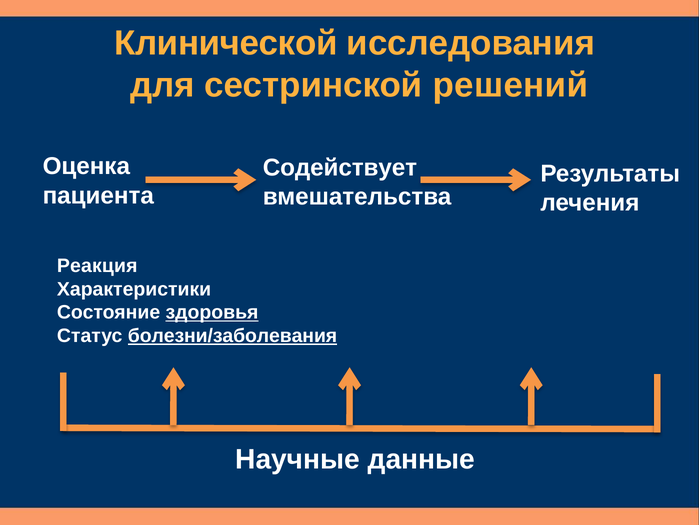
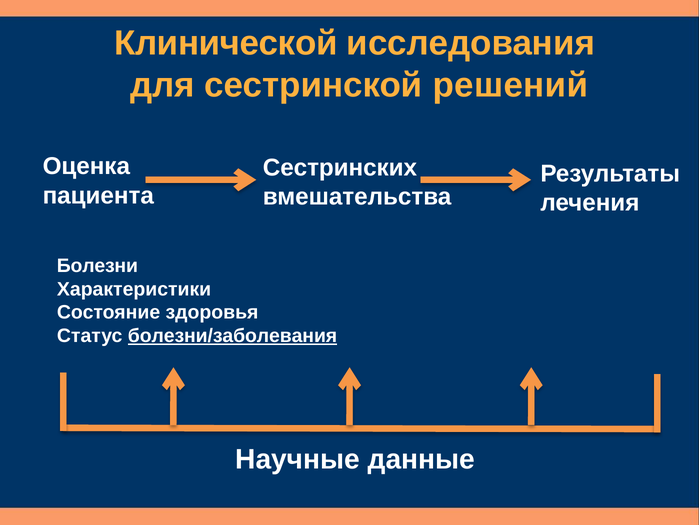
Содействует: Содействует -> Сестринских
Реакция: Реакция -> Болезни
здоровья underline: present -> none
